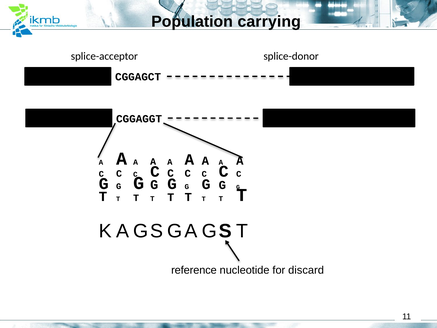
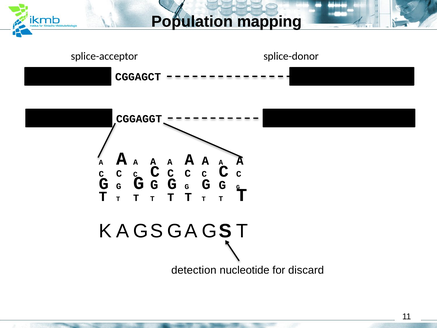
carrying: carrying -> mapping
reference: reference -> detection
